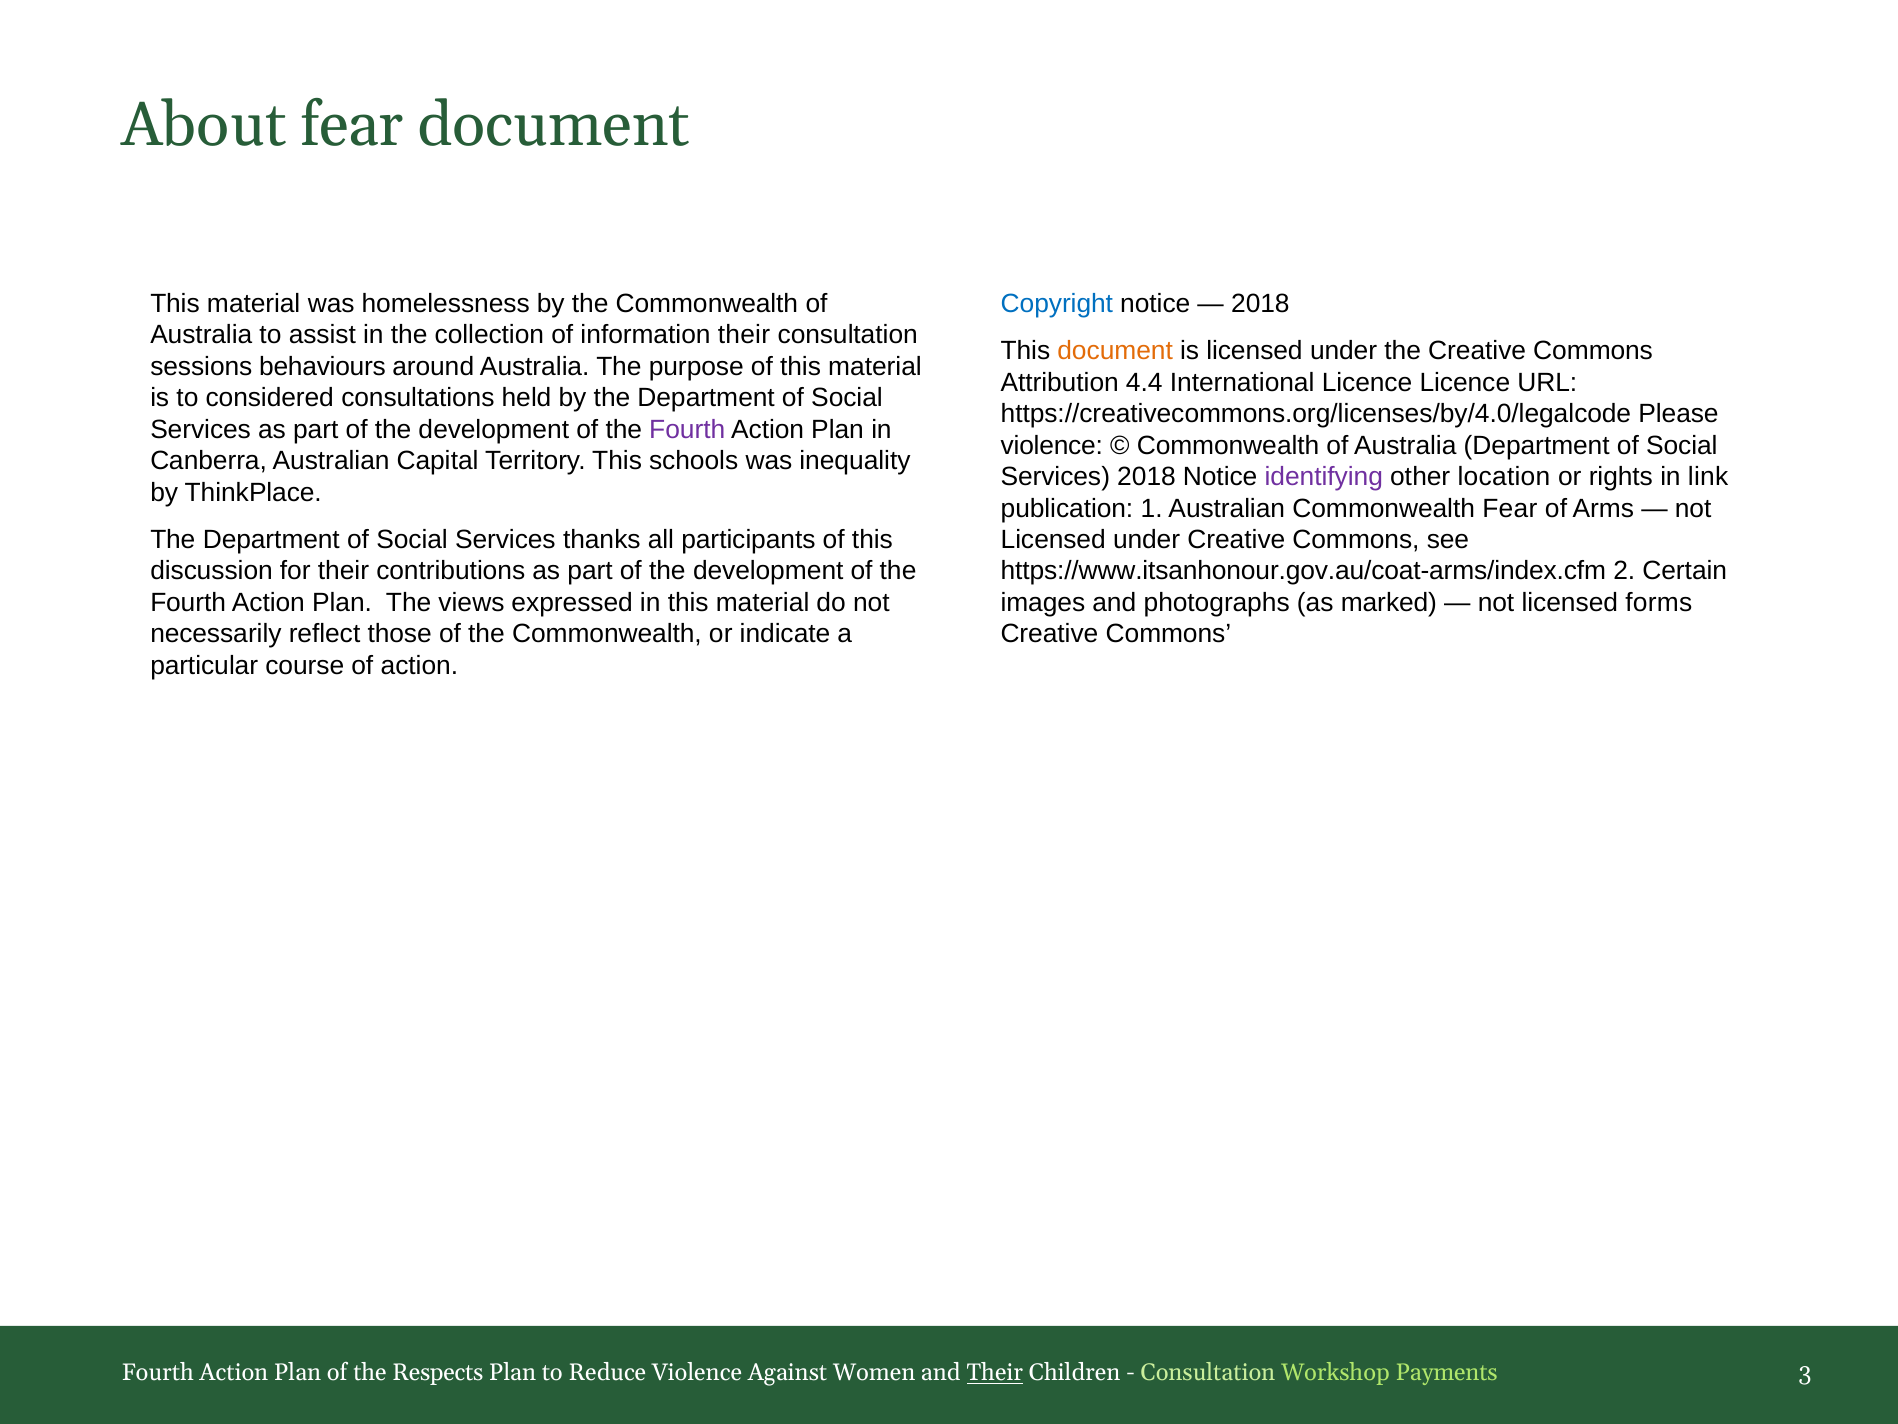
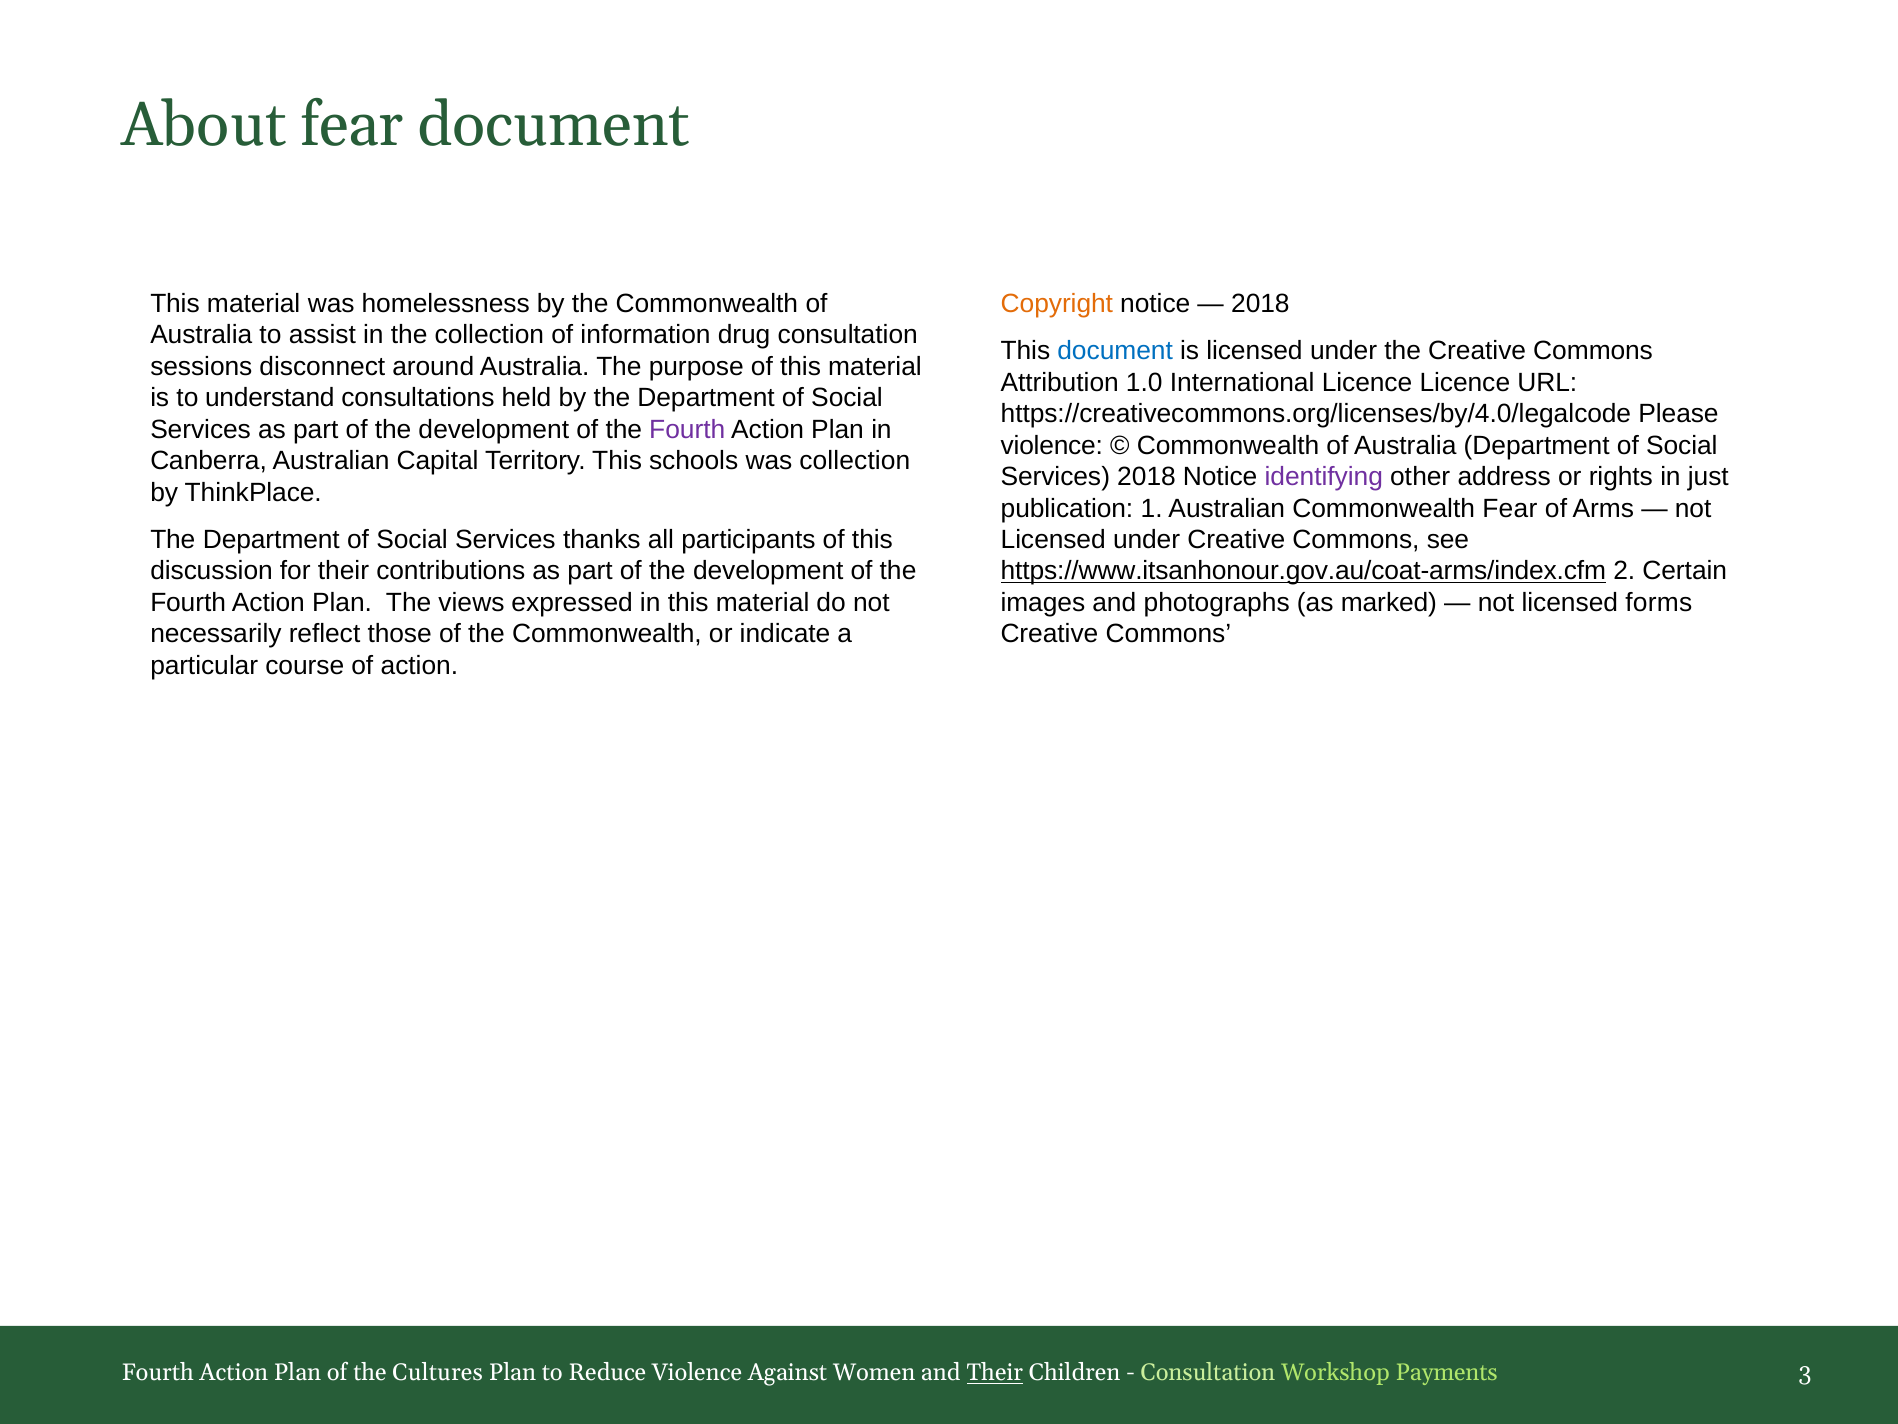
Copyright colour: blue -> orange
information their: their -> drug
document at (1115, 351) colour: orange -> blue
behaviours: behaviours -> disconnect
4.4: 4.4 -> 1.0
considered: considered -> understand
was inequality: inequality -> collection
location: location -> address
link: link -> just
https://www.itsanhonour.gov.au/coat-arms/index.cfm underline: none -> present
Respects: Respects -> Cultures
